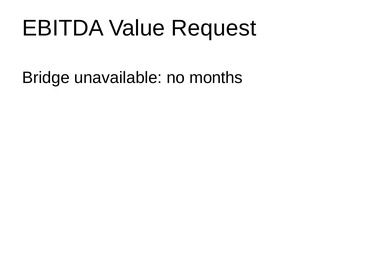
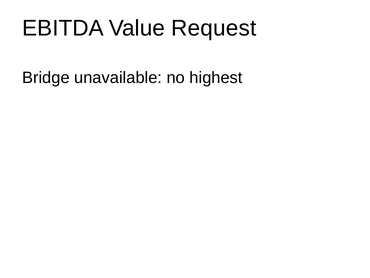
months: months -> highest
